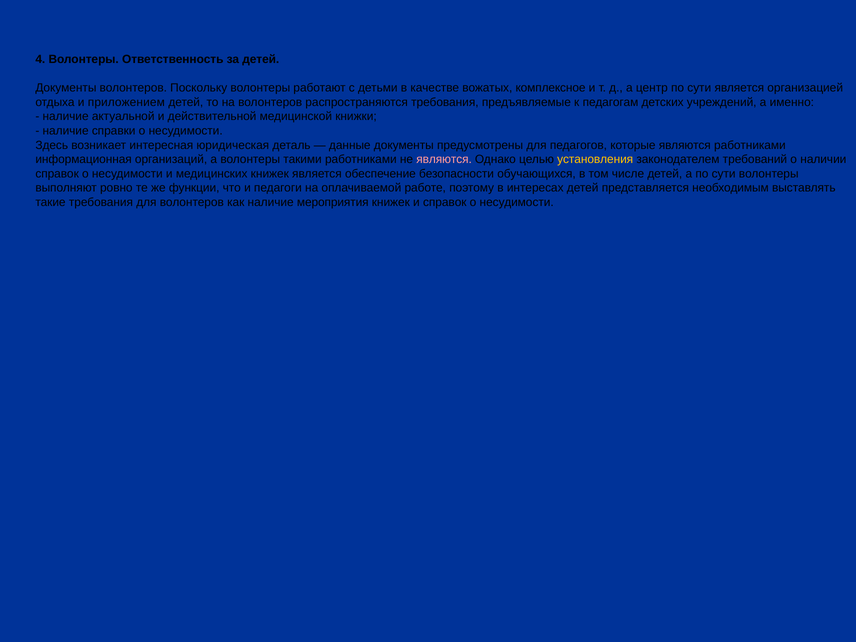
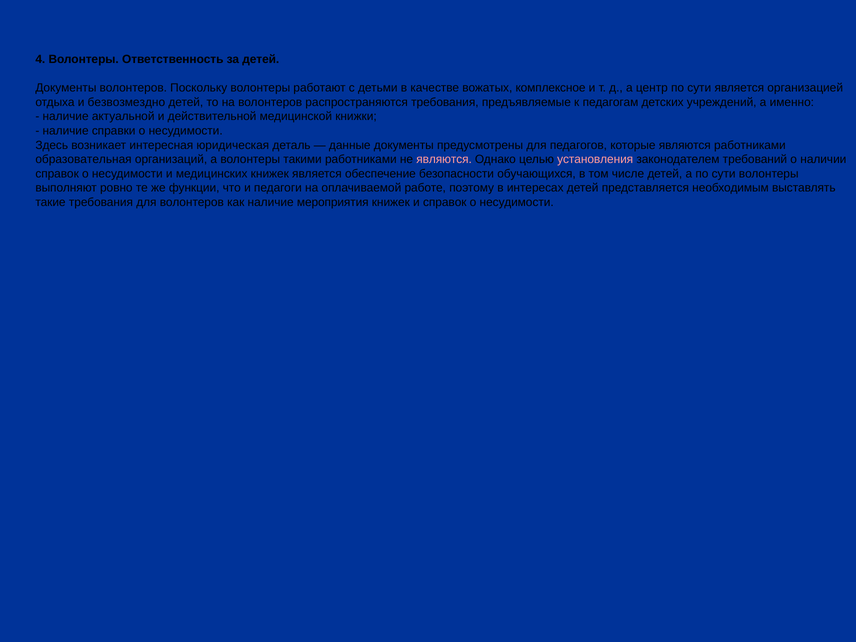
приложением: приложением -> безвозмездно
информационная: информационная -> образовательная
установления colour: yellow -> pink
